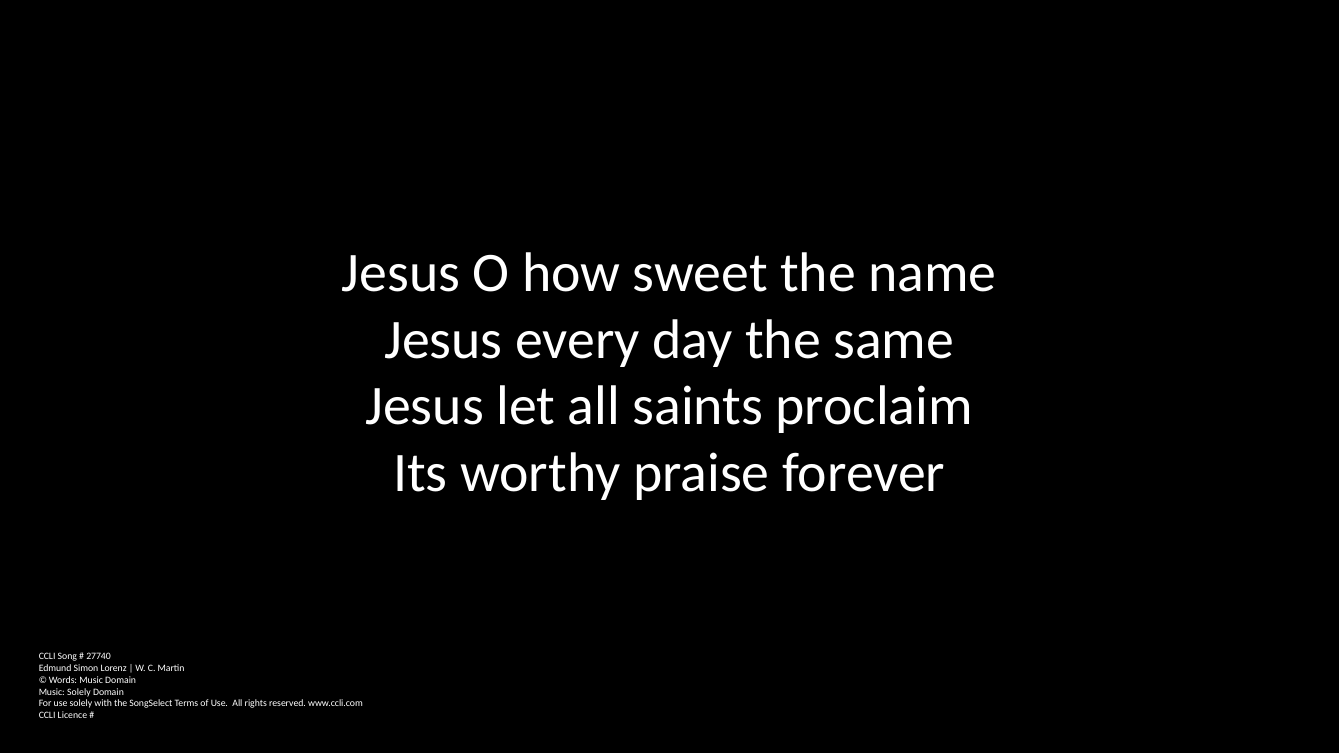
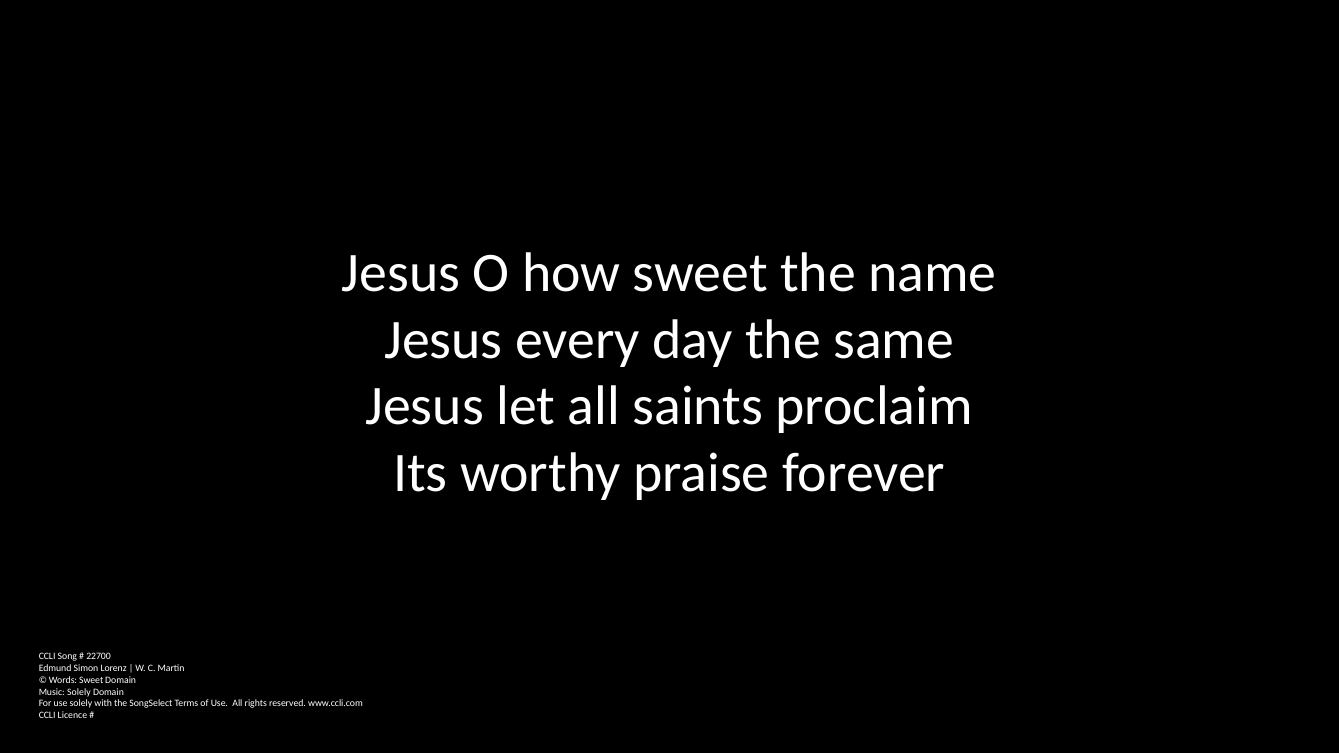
27740: 27740 -> 22700
Words Music: Music -> Sweet
